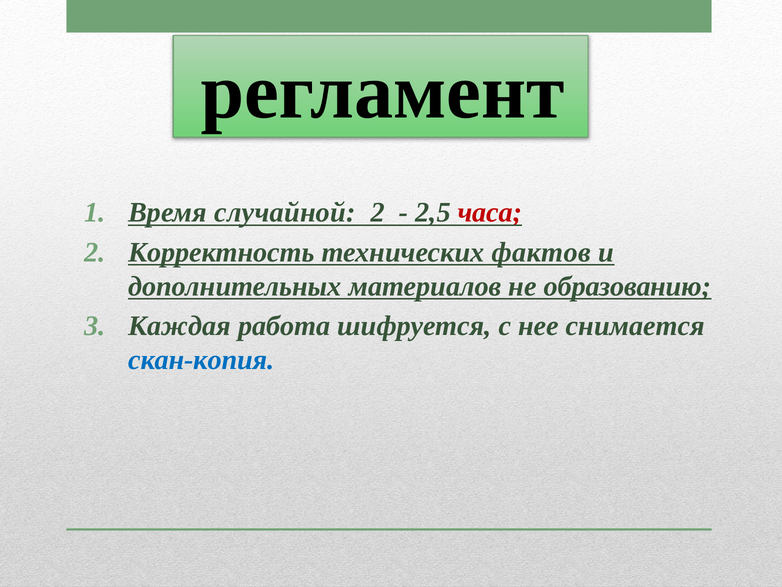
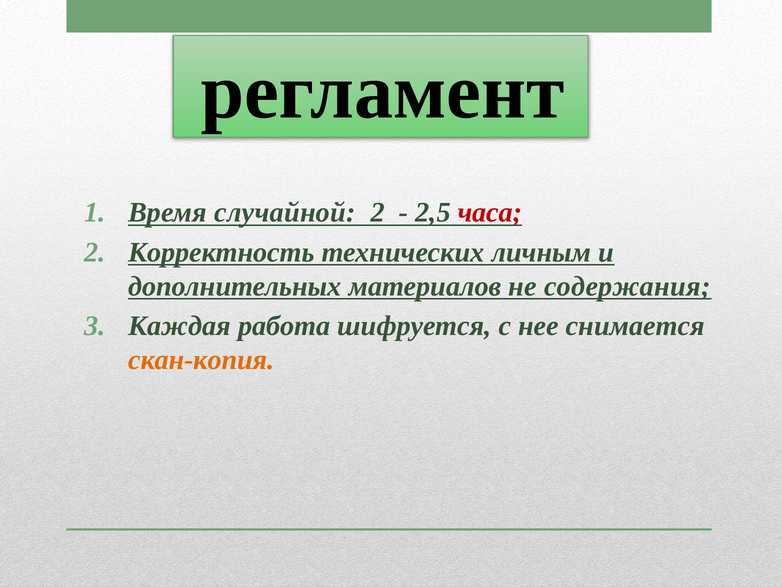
фактов: фактов -> личным
образованию: образованию -> содержания
скан-копия colour: blue -> orange
